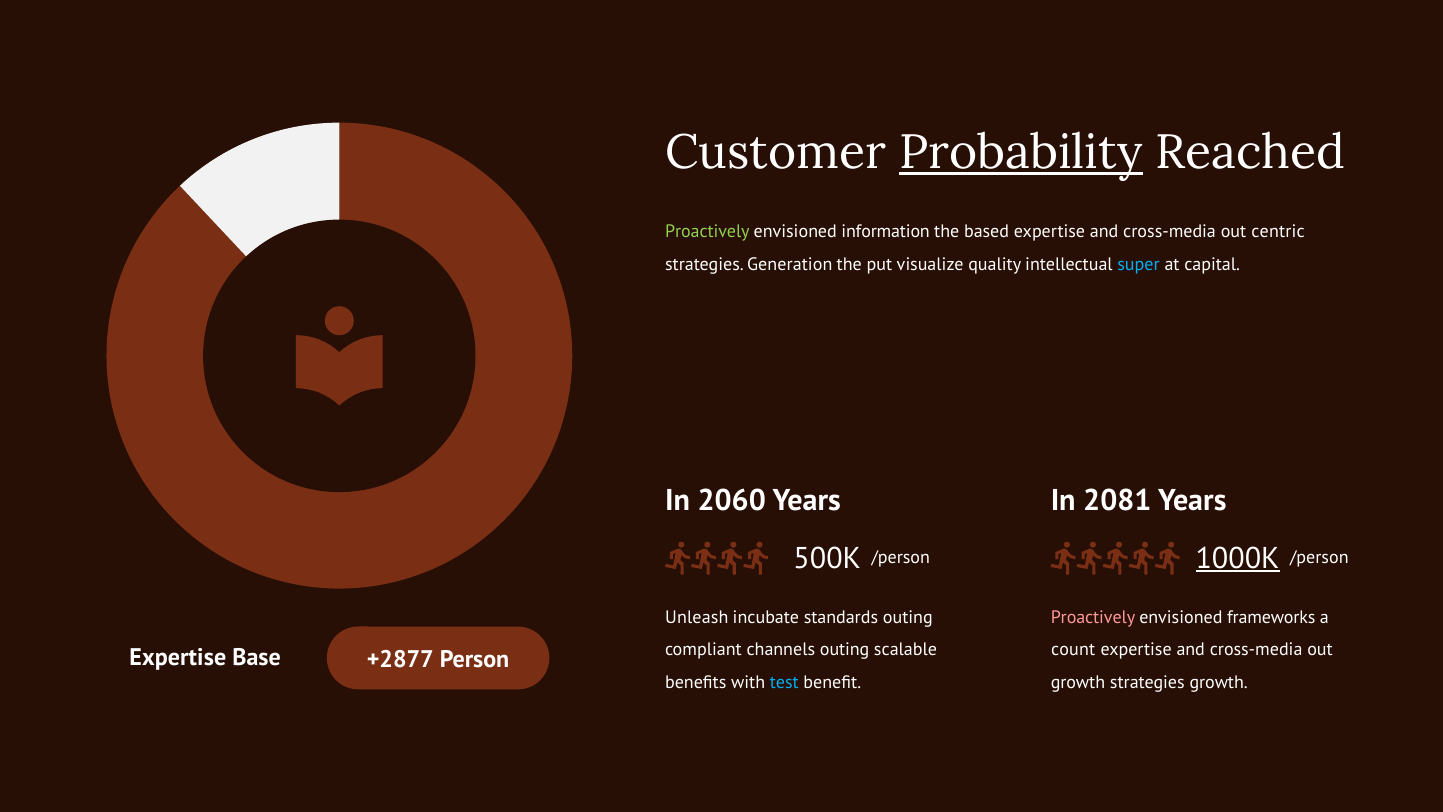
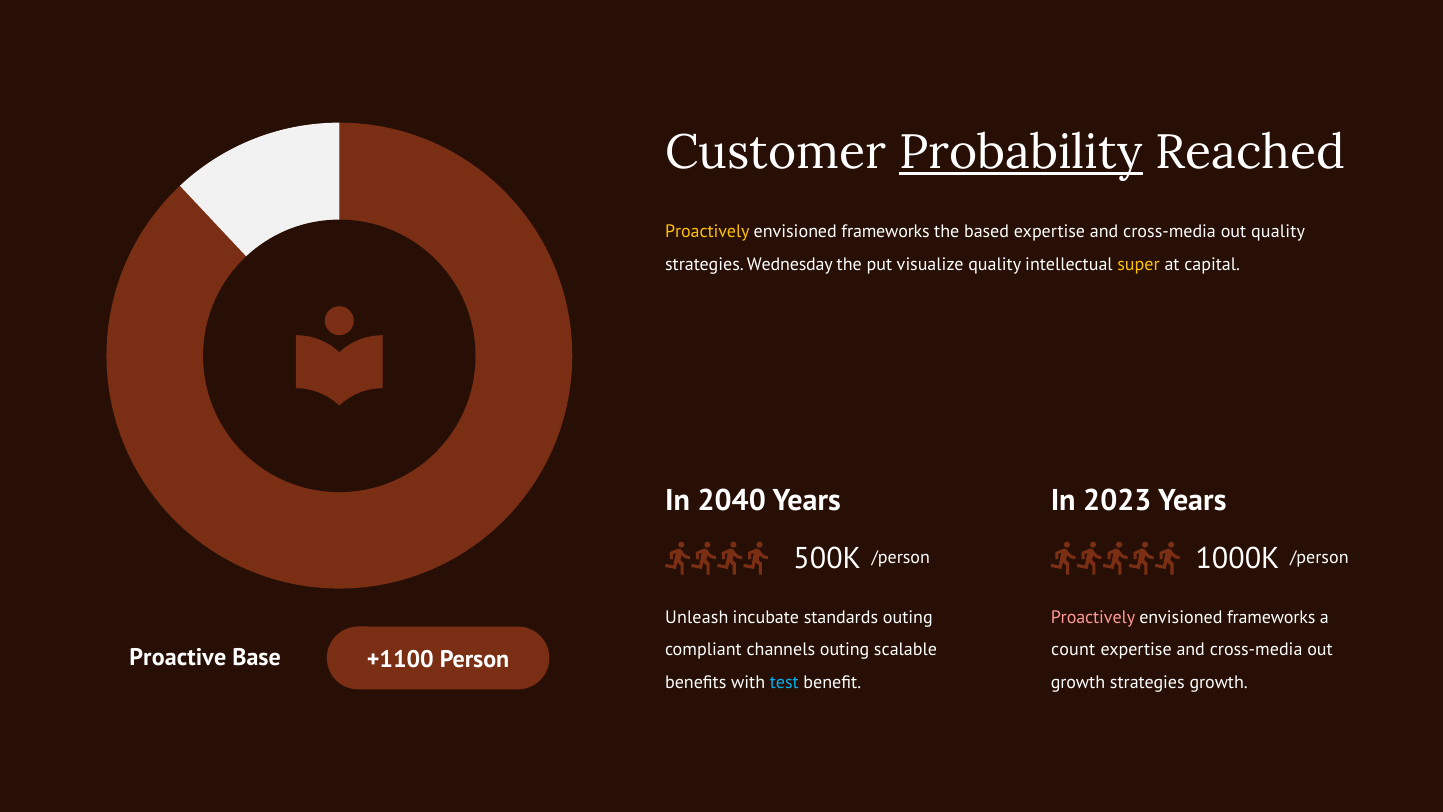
Proactively at (707, 232) colour: light green -> yellow
information at (886, 232): information -> frameworks
out centric: centric -> quality
Generation: Generation -> Wednesday
super colour: light blue -> yellow
2060: 2060 -> 2040
2081: 2081 -> 2023
1000K underline: present -> none
Expertise at (178, 657): Expertise -> Proactive
+2877: +2877 -> +1100
